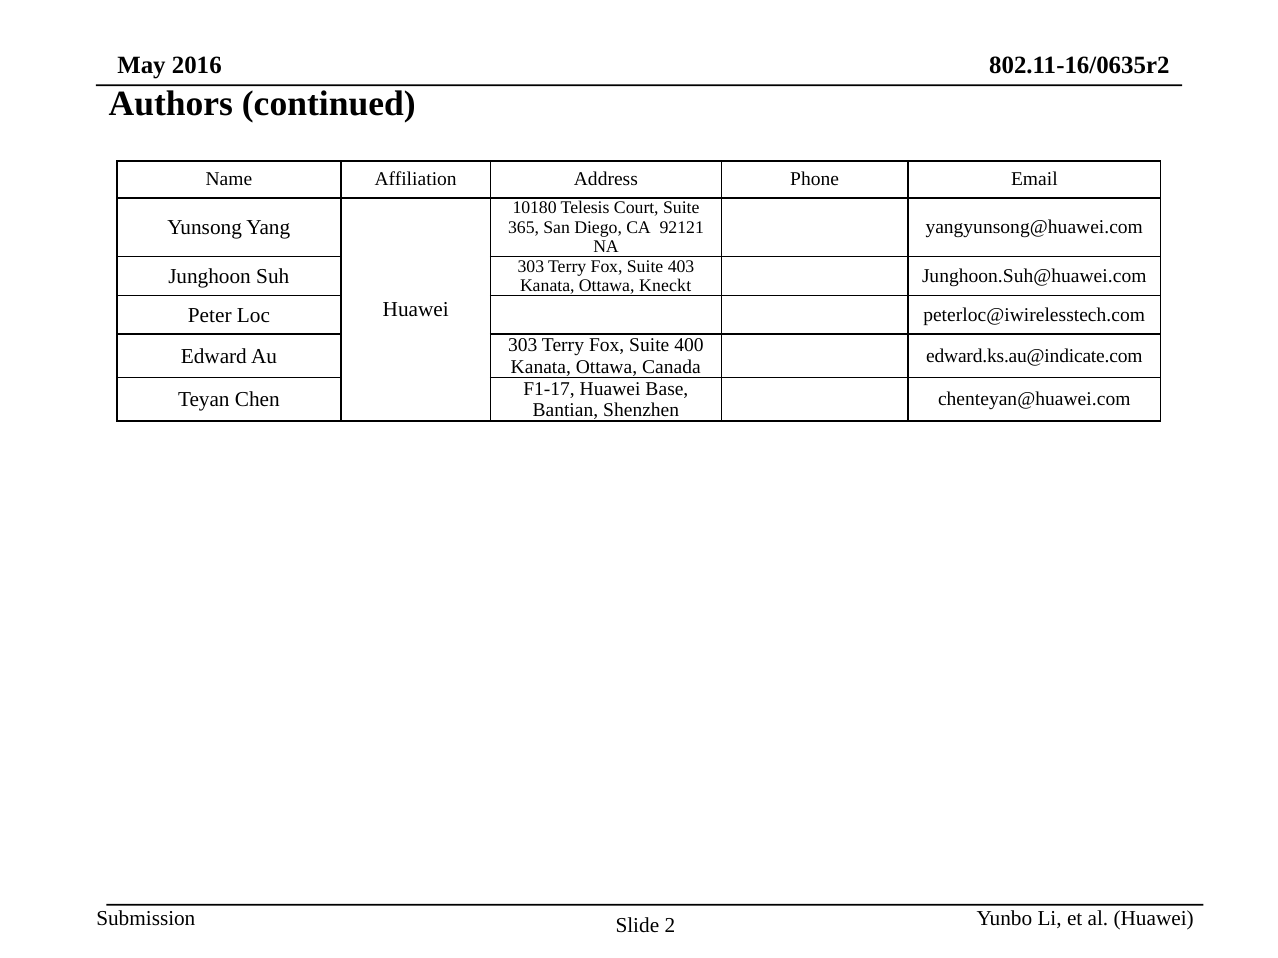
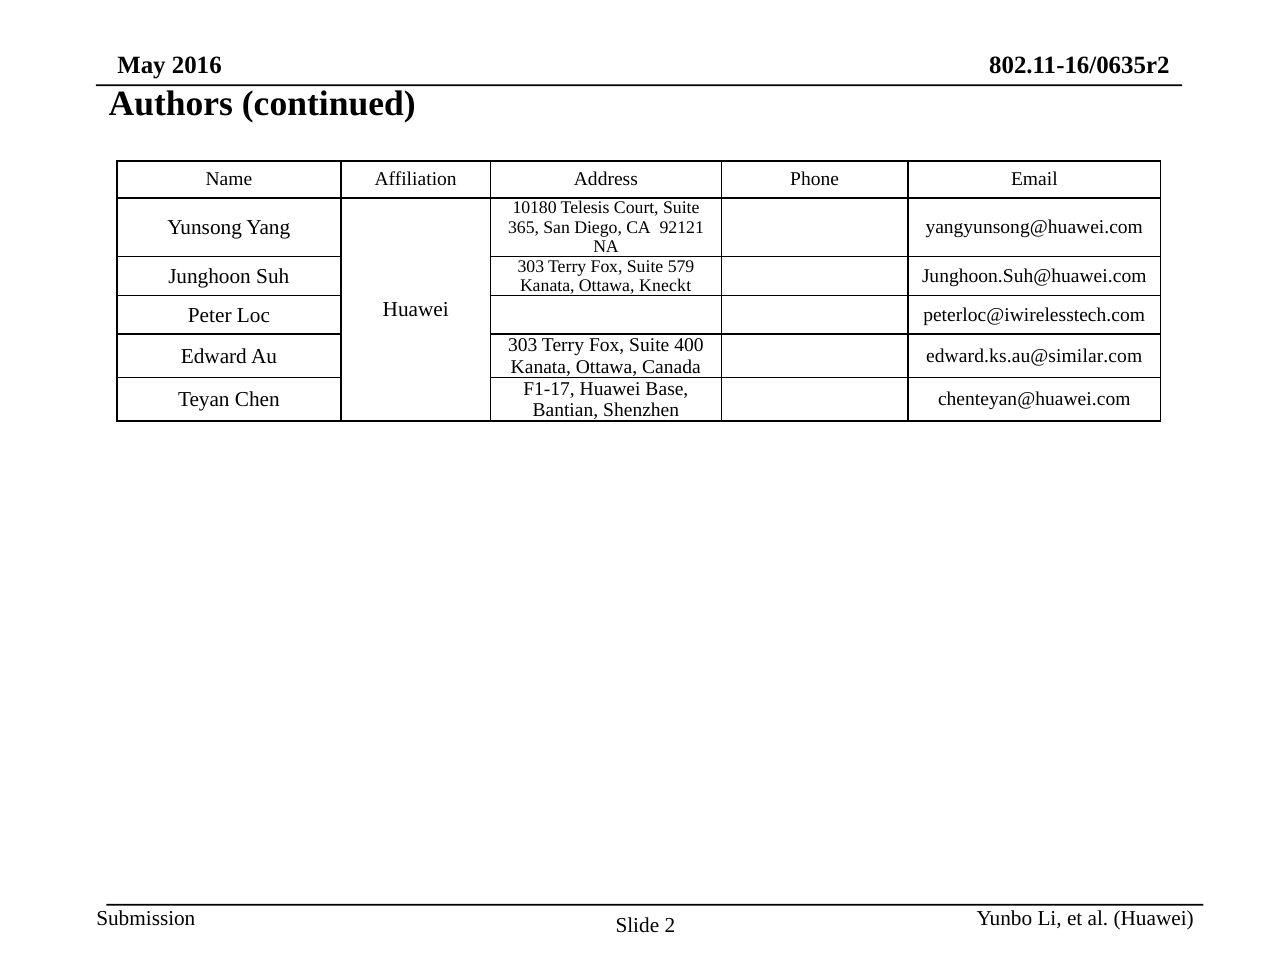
403: 403 -> 579
edward.ks.au@indicate.com: edward.ks.au@indicate.com -> edward.ks.au@similar.com
